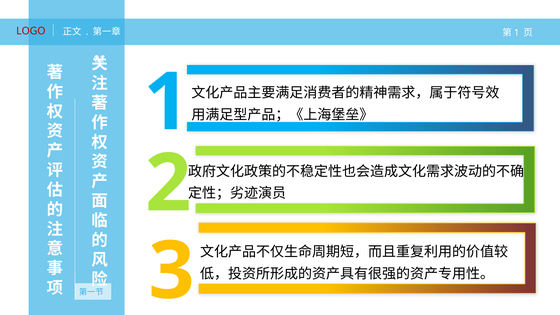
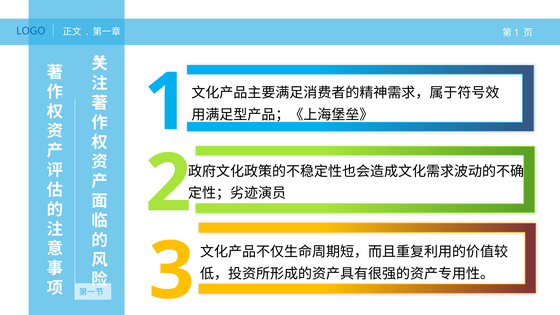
LOGO colour: red -> blue
